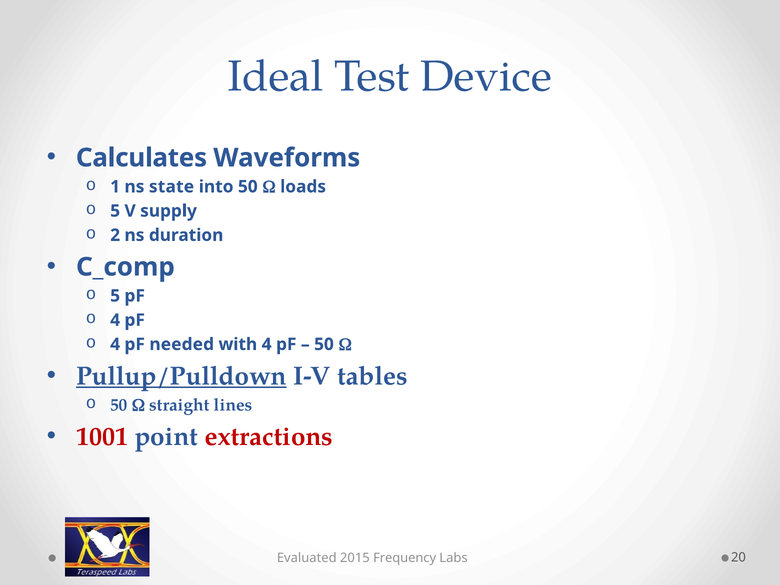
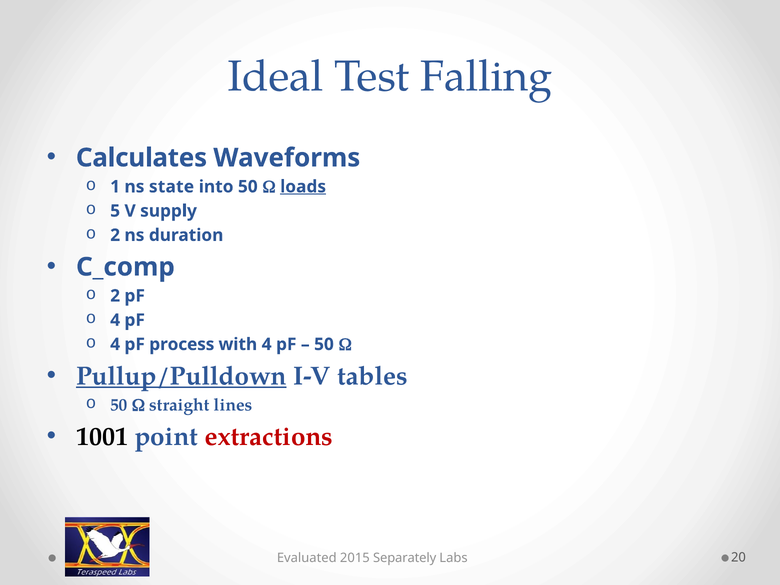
Device: Device -> Falling
loads underline: none -> present
5 at (115, 296): 5 -> 2
needed: needed -> process
1001 colour: red -> black
Frequency: Frequency -> Separately
